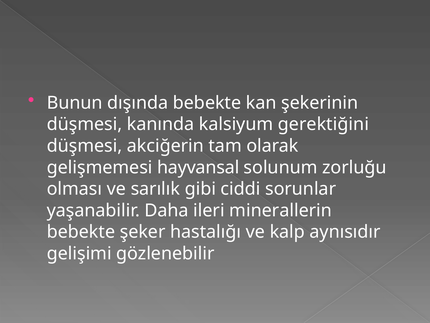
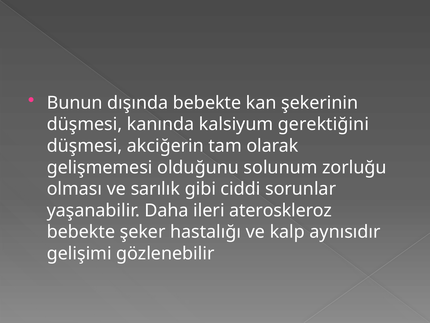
hayvansal: hayvansal -> olduğunu
minerallerin: minerallerin -> ateroskleroz
